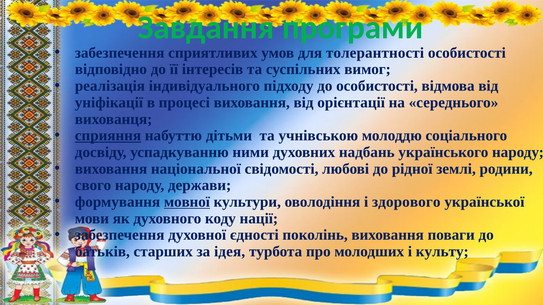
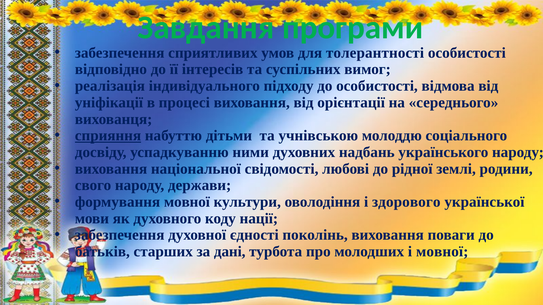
мовної at (187, 202) underline: present -> none
ідея: ідея -> дані
і культу: культу -> мовної
